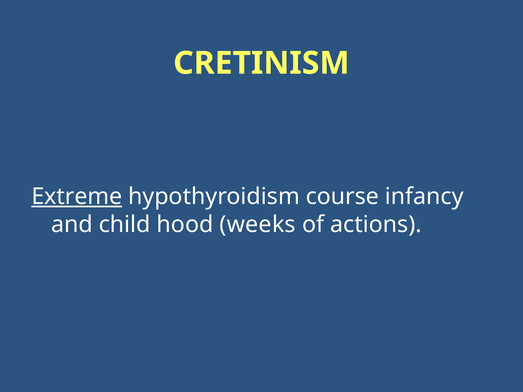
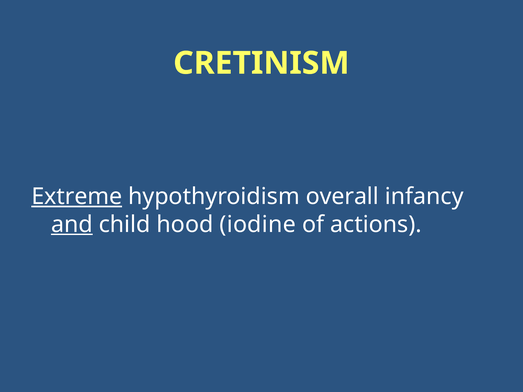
course: course -> overall
and underline: none -> present
weeks: weeks -> iodine
